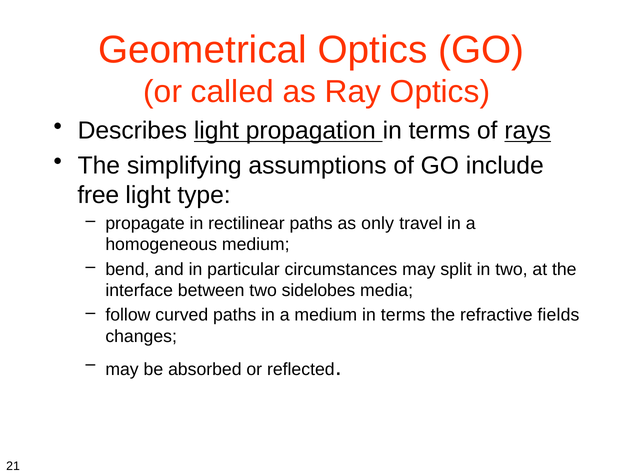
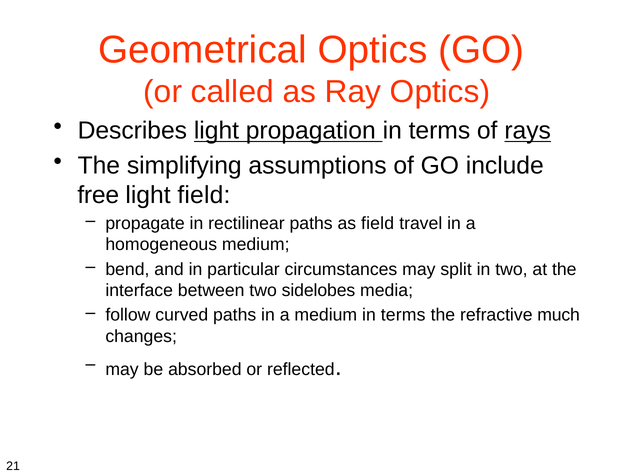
light type: type -> field
as only: only -> field
fields: fields -> much
